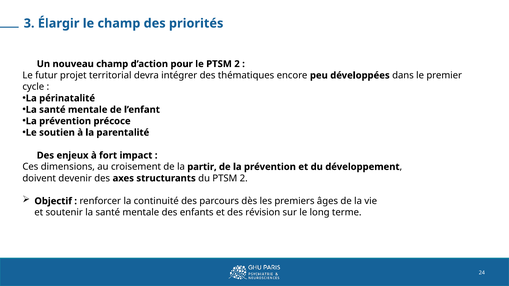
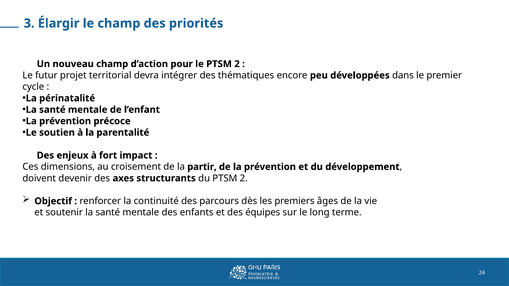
révision: révision -> équipes
